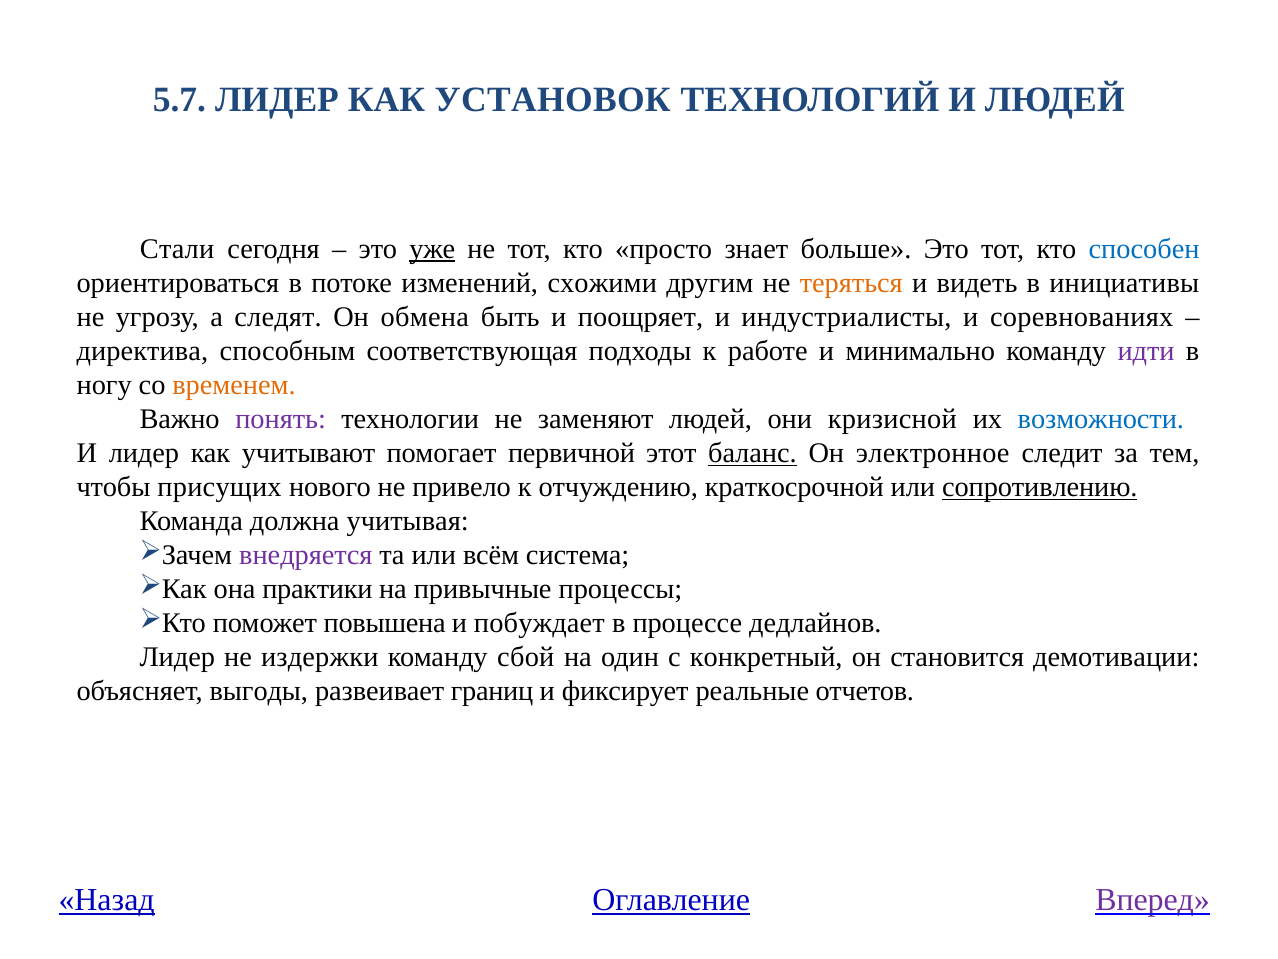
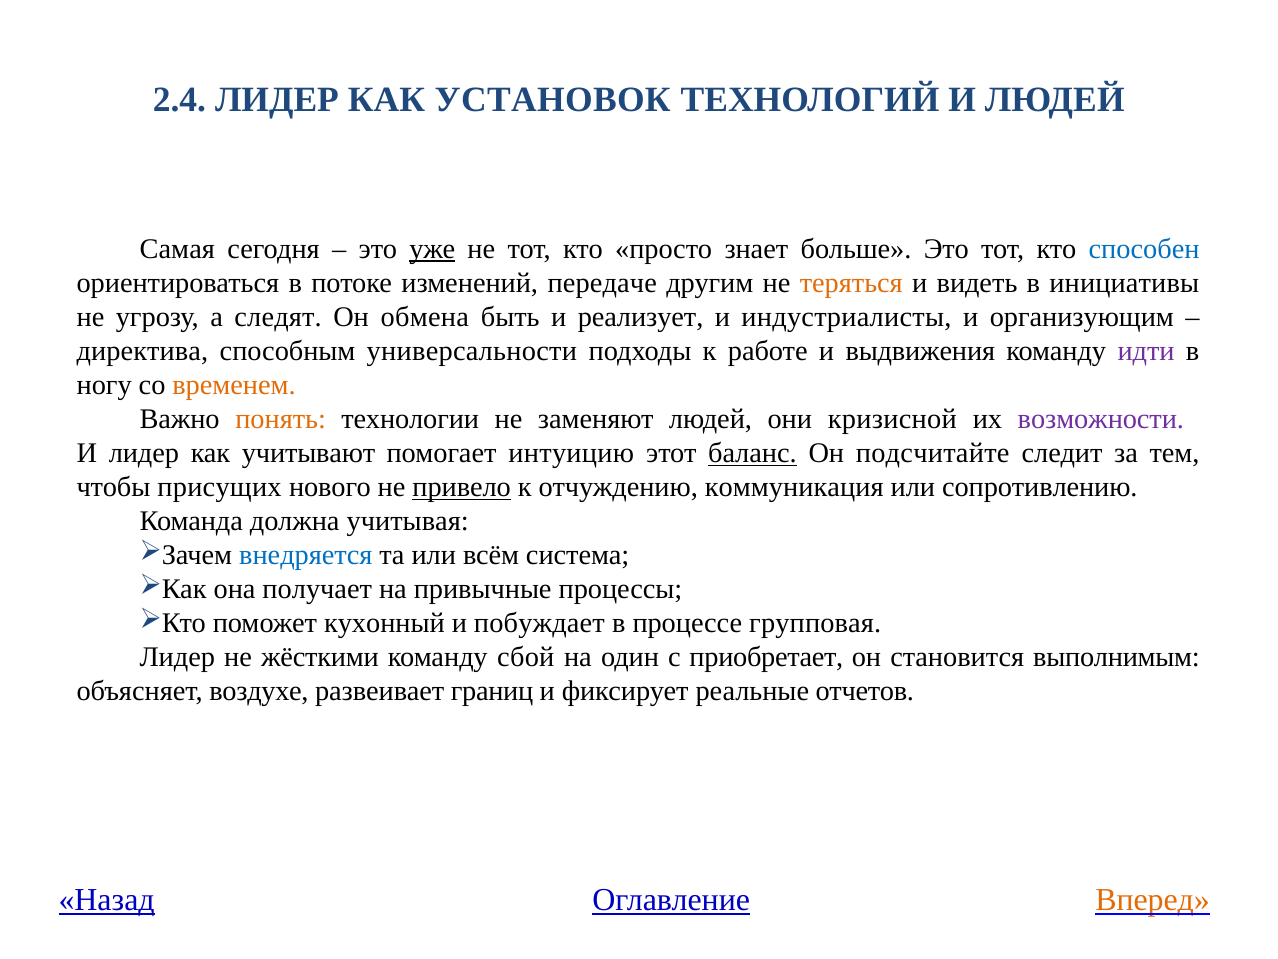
5.7: 5.7 -> 2.4
Стали: Стали -> Самая
схожими: схожими -> передаче
поощряет: поощряет -> реализует
соревнованиях: соревнованиях -> организующим
соответствующая: соответствующая -> универсальности
минимально: минимально -> выдвижения
понять colour: purple -> orange
возможности colour: blue -> purple
первичной: первичной -> интуицию
электронное: электронное -> подсчитайте
привело underline: none -> present
краткосрочной: краткосрочной -> коммуникация
сопротивлению underline: present -> none
внедряется colour: purple -> blue
практики: практики -> получает
повышена: повышена -> кухонный
дедлайнов: дедлайнов -> групповая
издержки: издержки -> жёсткими
конкретный: конкретный -> приобретает
демотивации: демотивации -> выполнимым
выгоды: выгоды -> воздухе
Вперед colour: purple -> orange
